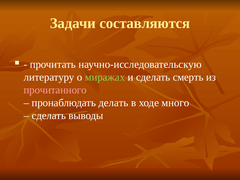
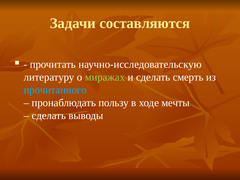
прочитанного colour: pink -> light blue
делать: делать -> пользу
много: много -> мечты
